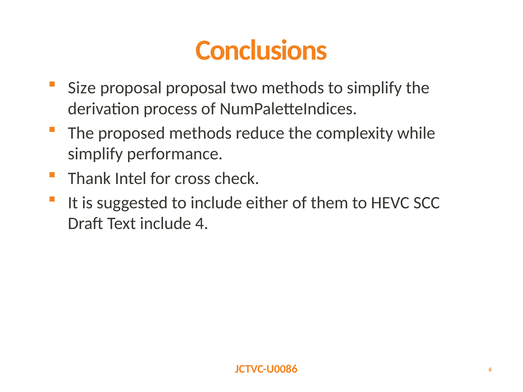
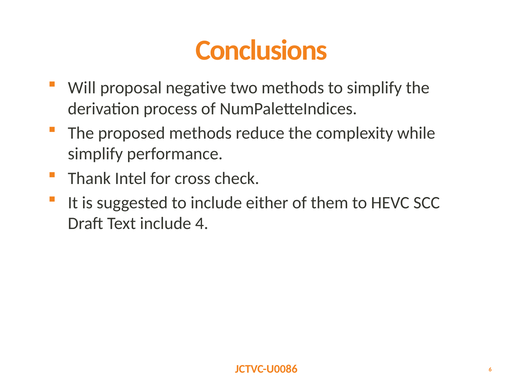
Size: Size -> Will
proposal proposal: proposal -> negative
